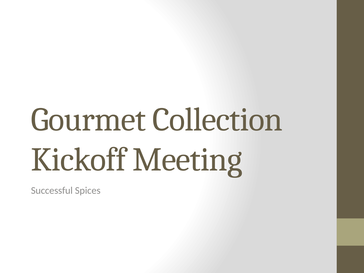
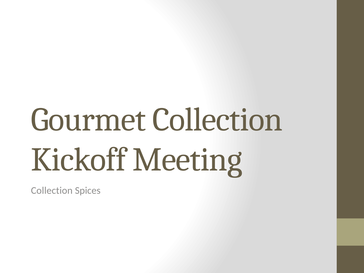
Successful at (52, 191): Successful -> Collection
